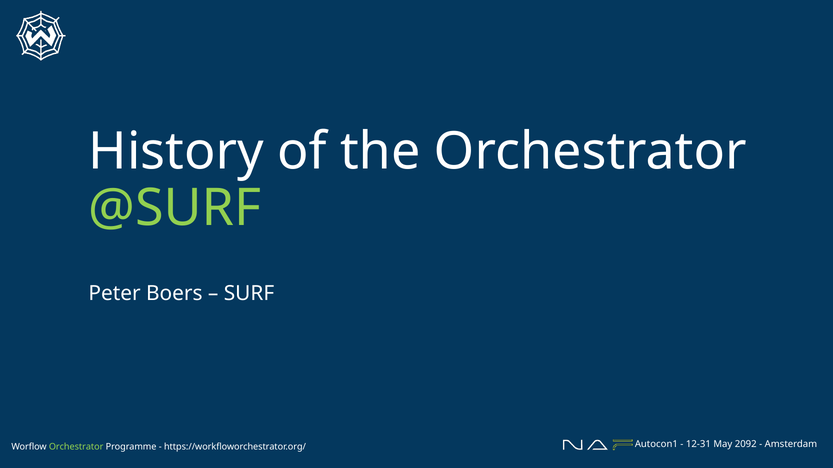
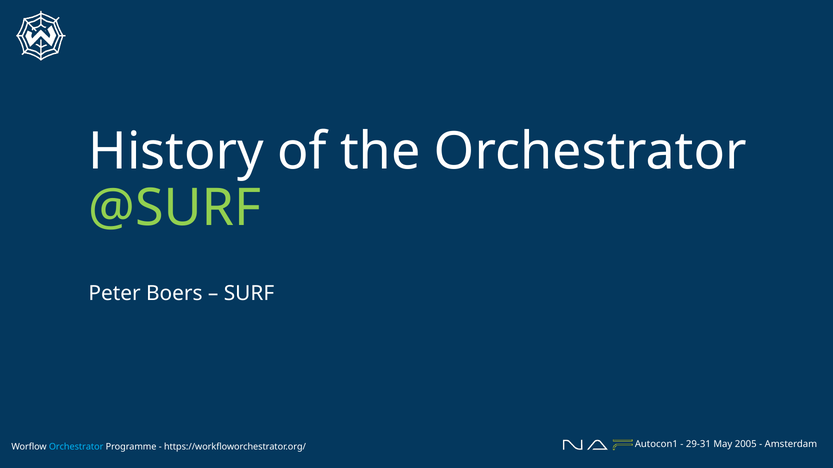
12-31: 12-31 -> 29-31
2092: 2092 -> 2005
Orchestrator at (76, 447) colour: light green -> light blue
